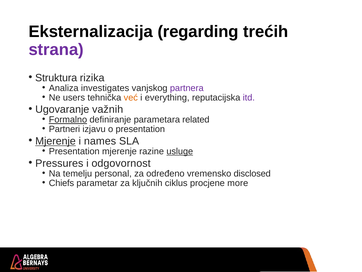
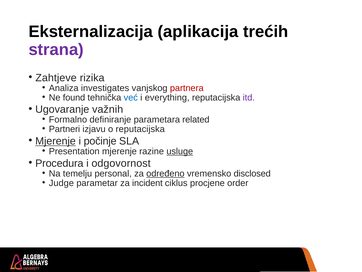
regarding: regarding -> aplikacija
Struktura: Struktura -> Zahtjeve
partnera colour: purple -> red
users: users -> found
već colour: orange -> blue
Formalno underline: present -> none
o presentation: presentation -> reputacijska
names: names -> počinje
Pressures: Pressures -> Procedura
određeno underline: none -> present
Chiefs: Chiefs -> Judge
ključnih: ključnih -> incident
more: more -> order
